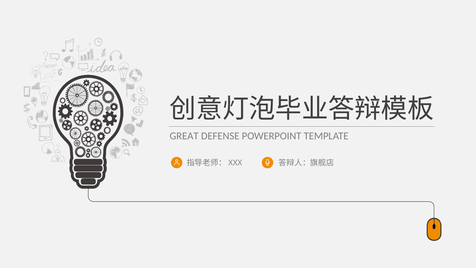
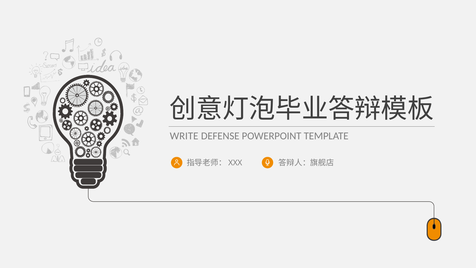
GREAT: GREAT -> WRITE
